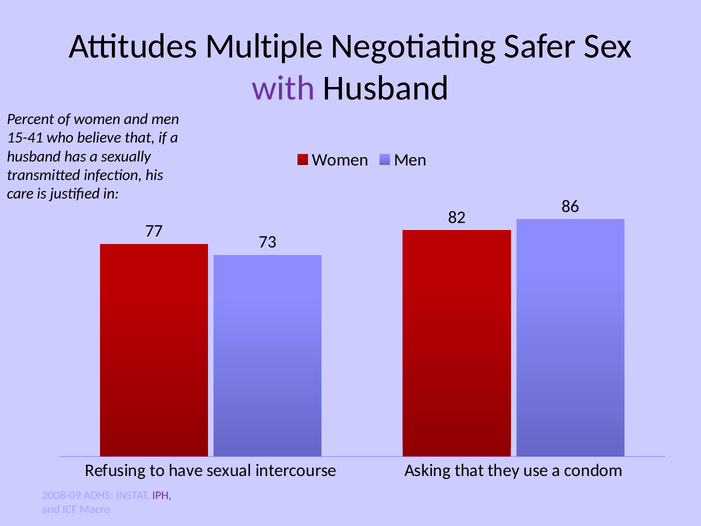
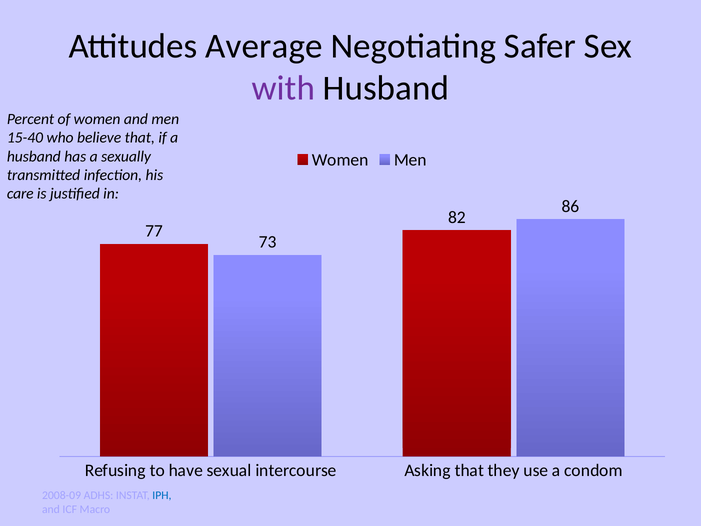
Multiple: Multiple -> Average
15-41: 15-41 -> 15-40
IPH colour: purple -> blue
